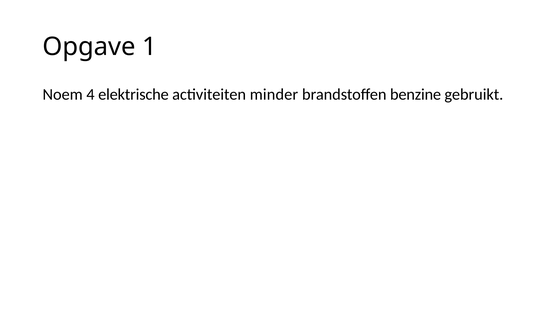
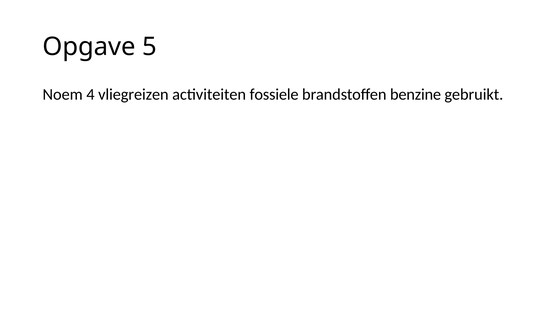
1: 1 -> 5
elektrische: elektrische -> vliegreizen
minder: minder -> fossiele
